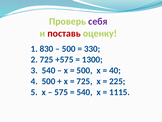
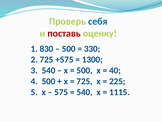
себя colour: purple -> blue
